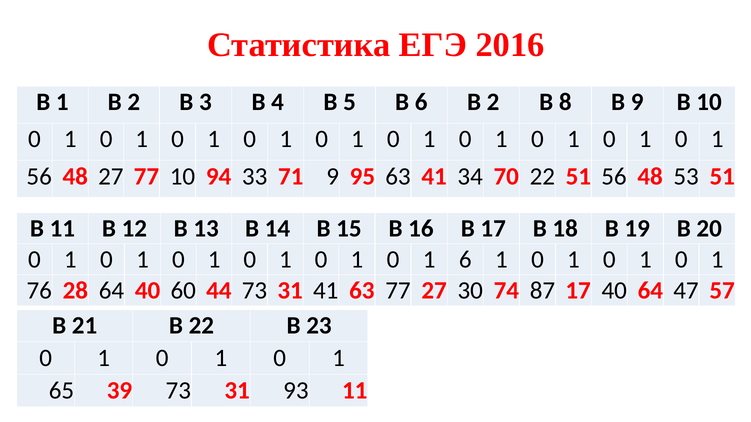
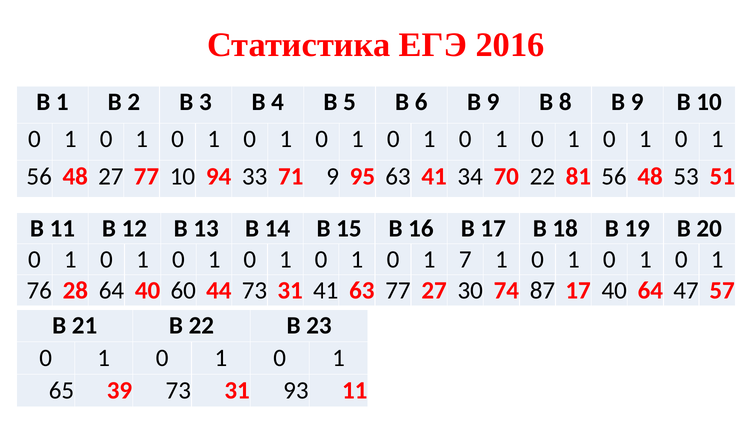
6 В 2: 2 -> 9
22 51: 51 -> 81
1 6: 6 -> 7
